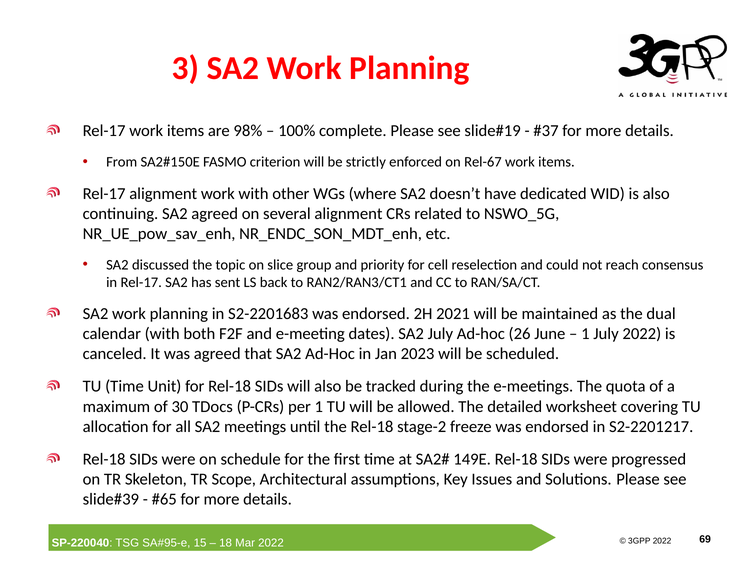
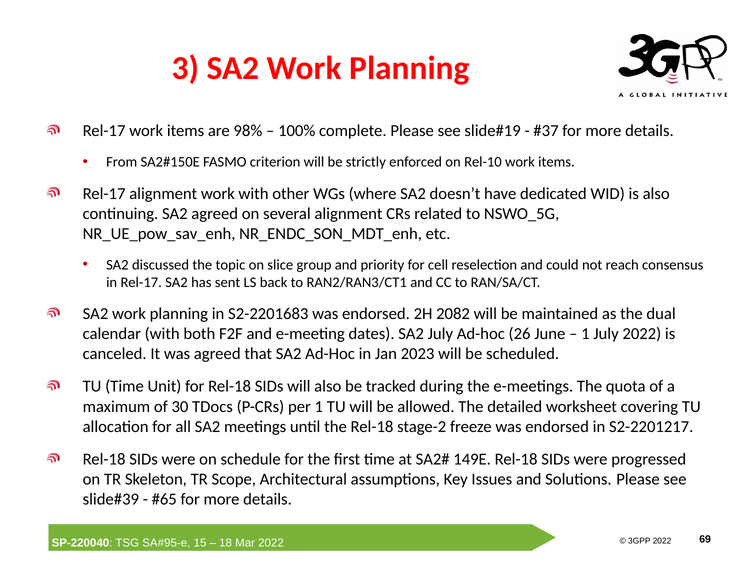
Rel-67: Rel-67 -> Rel-10
2021: 2021 -> 2082
